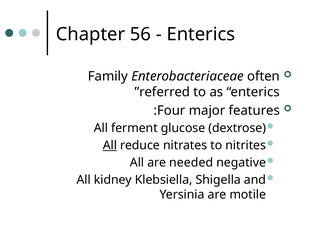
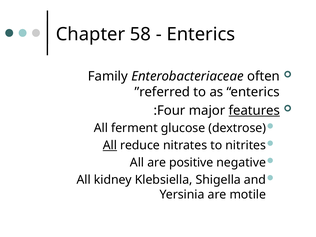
56: 56 -> 58
features underline: none -> present
needed: needed -> positive
